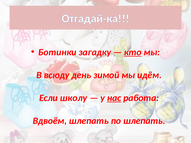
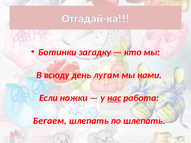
кто underline: present -> none
зимой: зимой -> лугам
идём: идём -> нами
школу: школу -> ножки
Вдвоём: Вдвоём -> Бегаем
